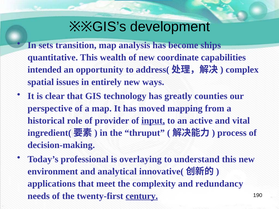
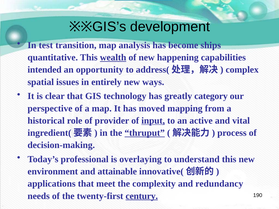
sets: sets -> test
wealth underline: none -> present
coordinate: coordinate -> happening
counties: counties -> category
thruput underline: none -> present
analytical: analytical -> attainable
